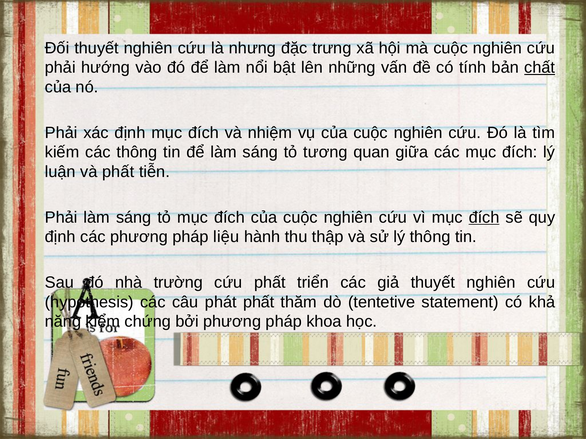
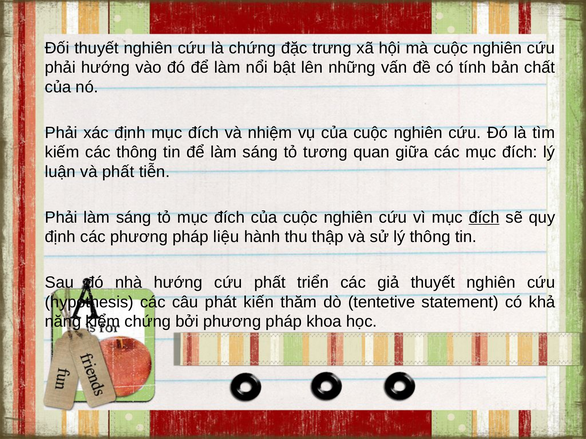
là nhưng: nhưng -> chứng
chất underline: present -> none
nhà trường: trường -> hướng
phát phất: phất -> kiến
